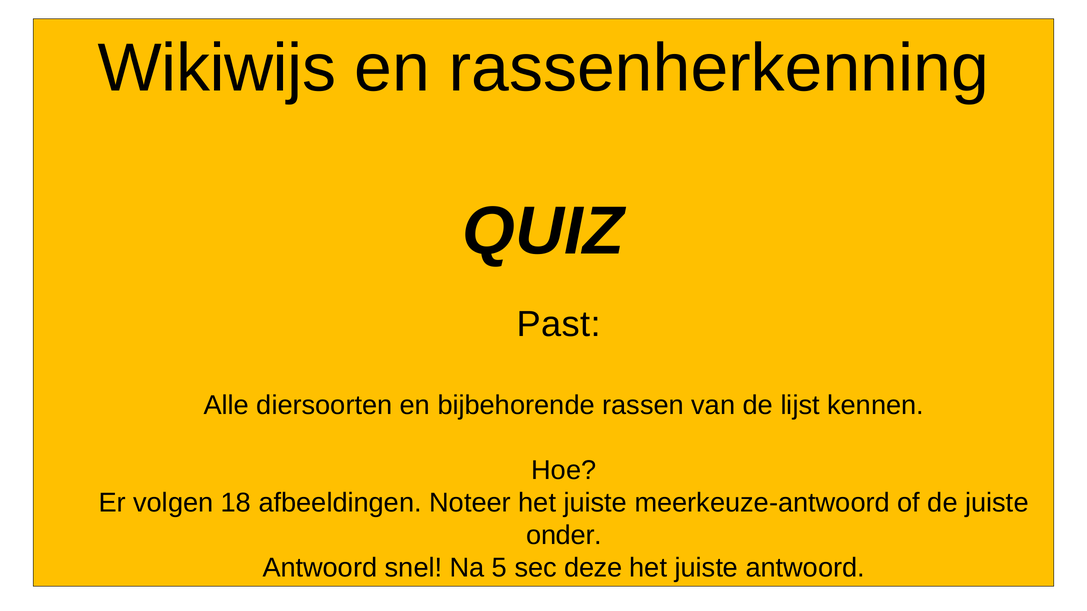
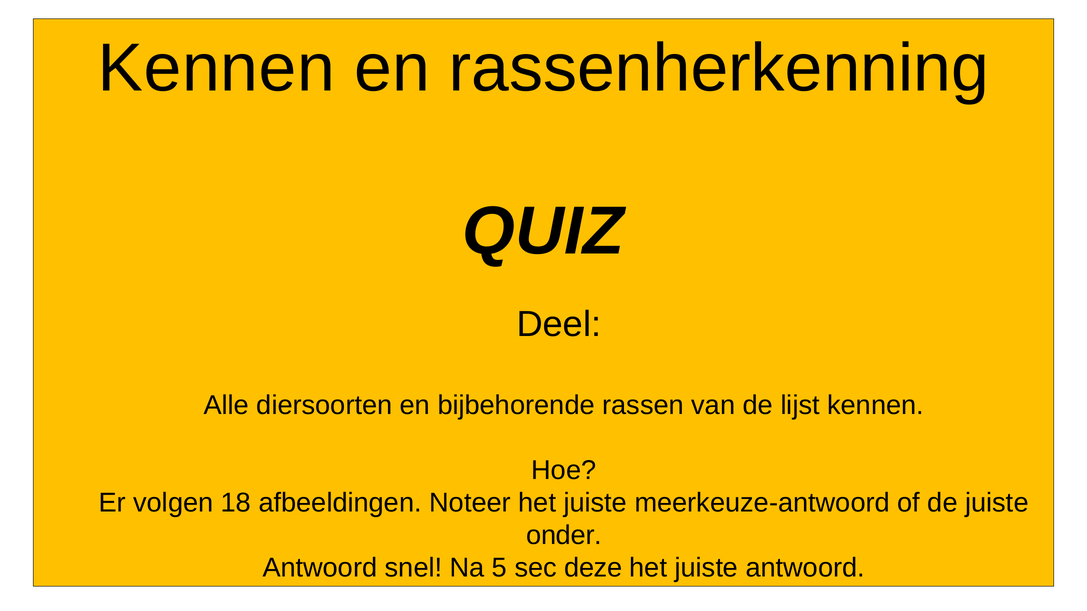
Wikiwijs at (217, 68): Wikiwijs -> Kennen
Past: Past -> Deel
